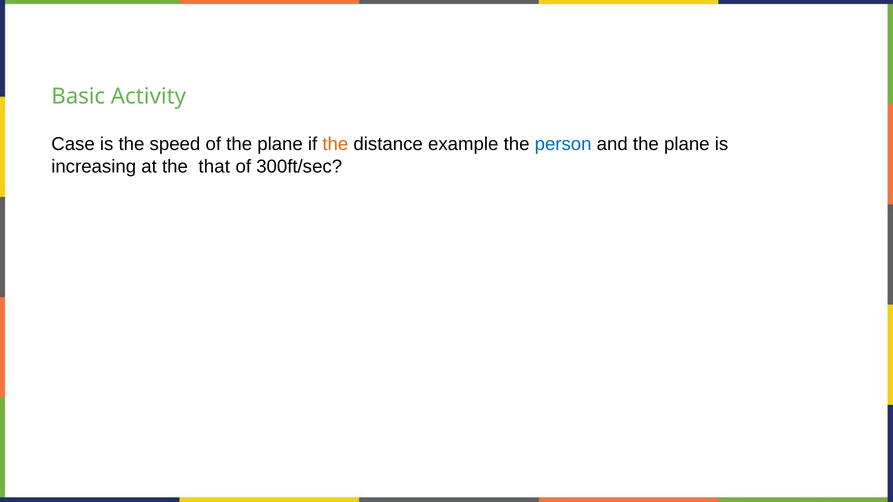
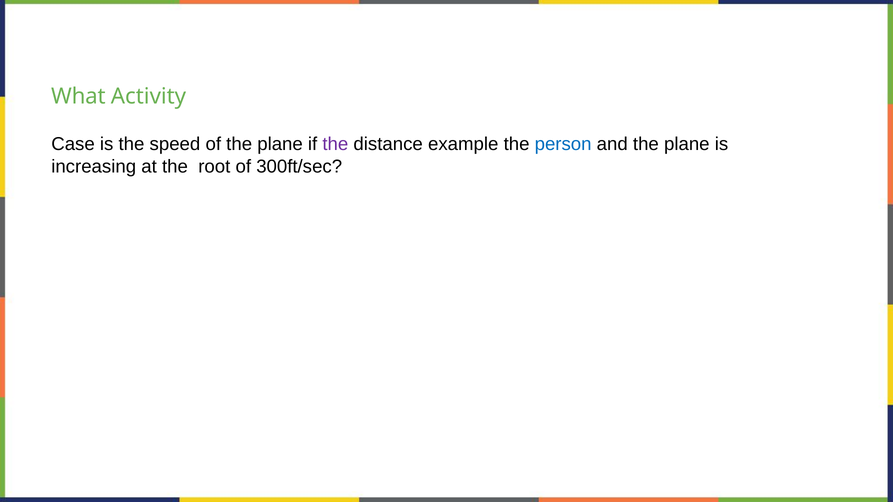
Basic: Basic -> What
the at (335, 144) colour: orange -> purple
that: that -> root
